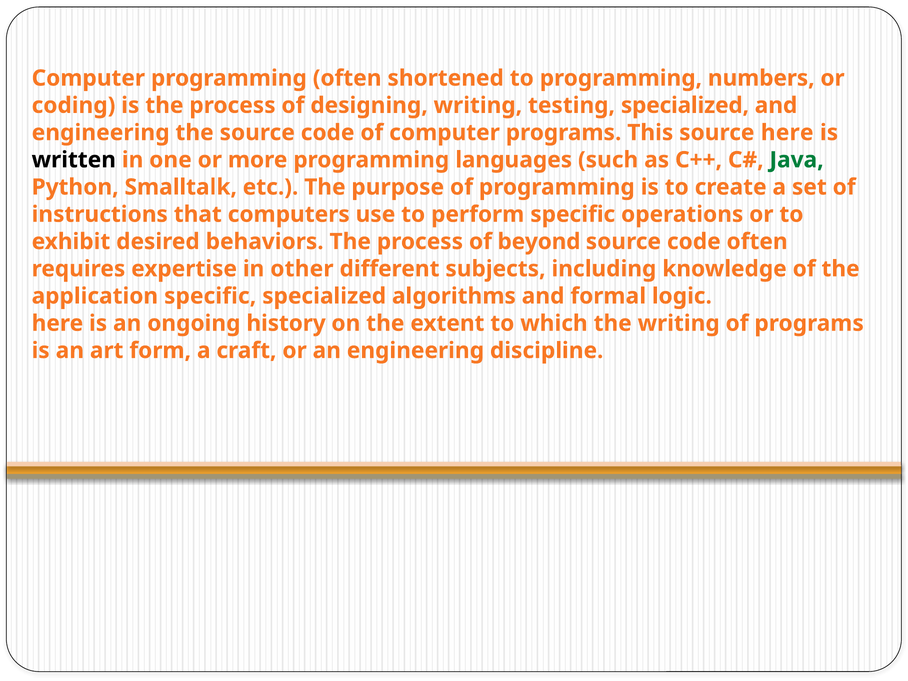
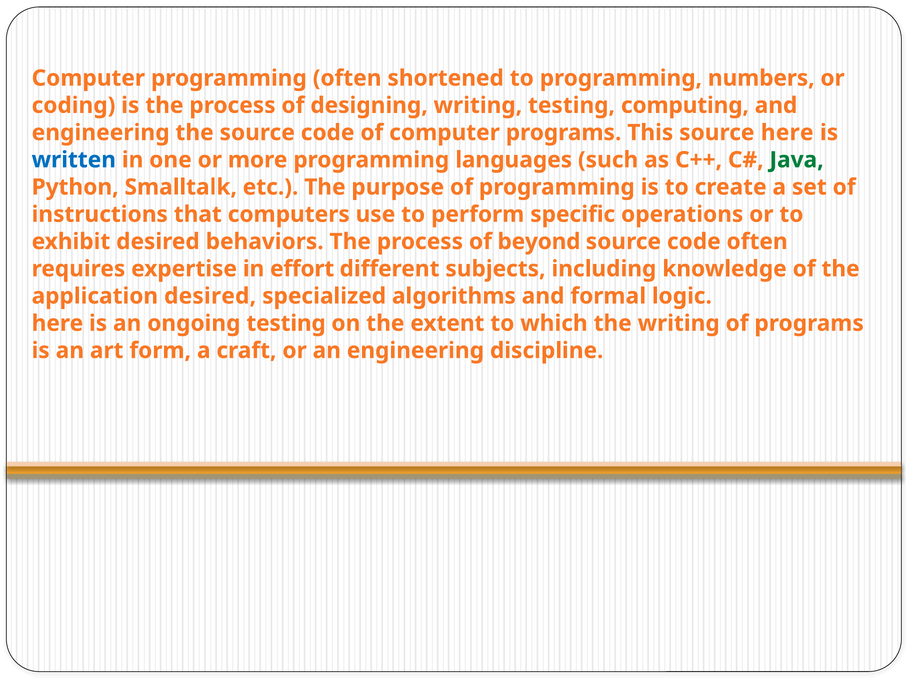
testing specialized: specialized -> computing
written colour: black -> blue
other: other -> effort
application specific: specific -> desired
ongoing history: history -> testing
